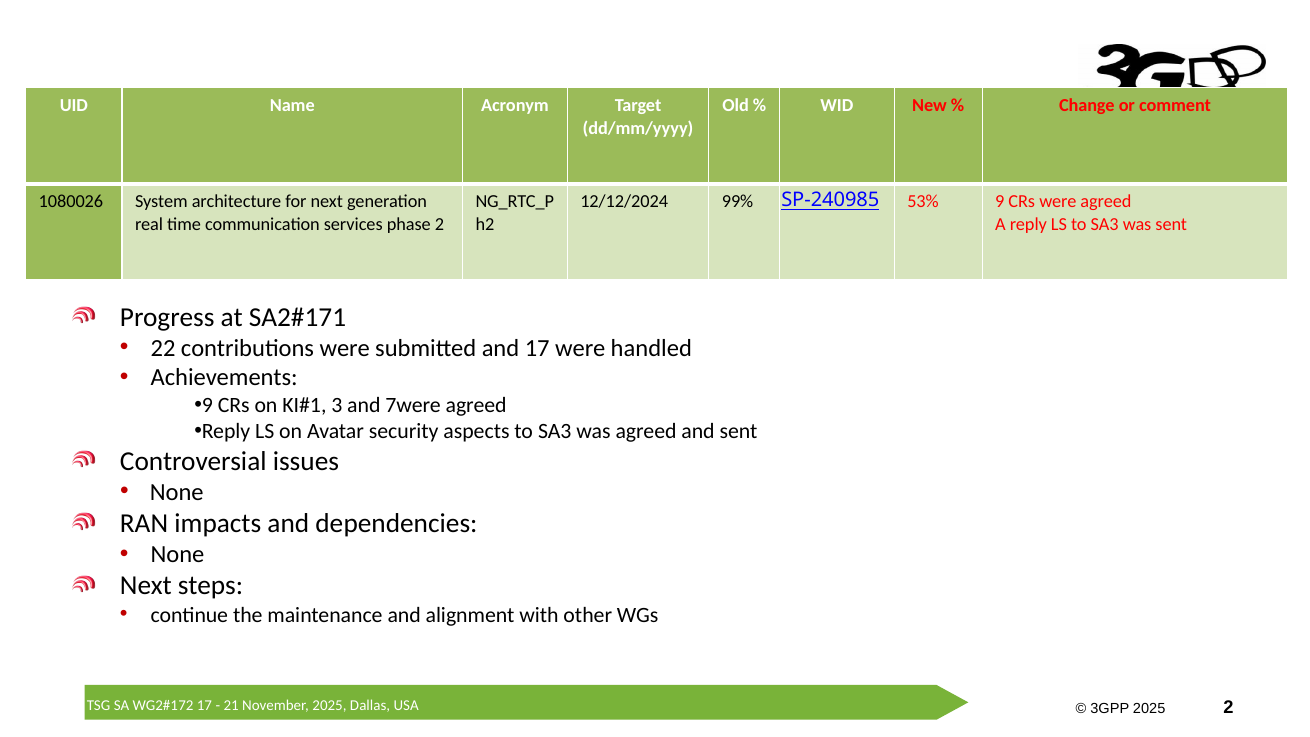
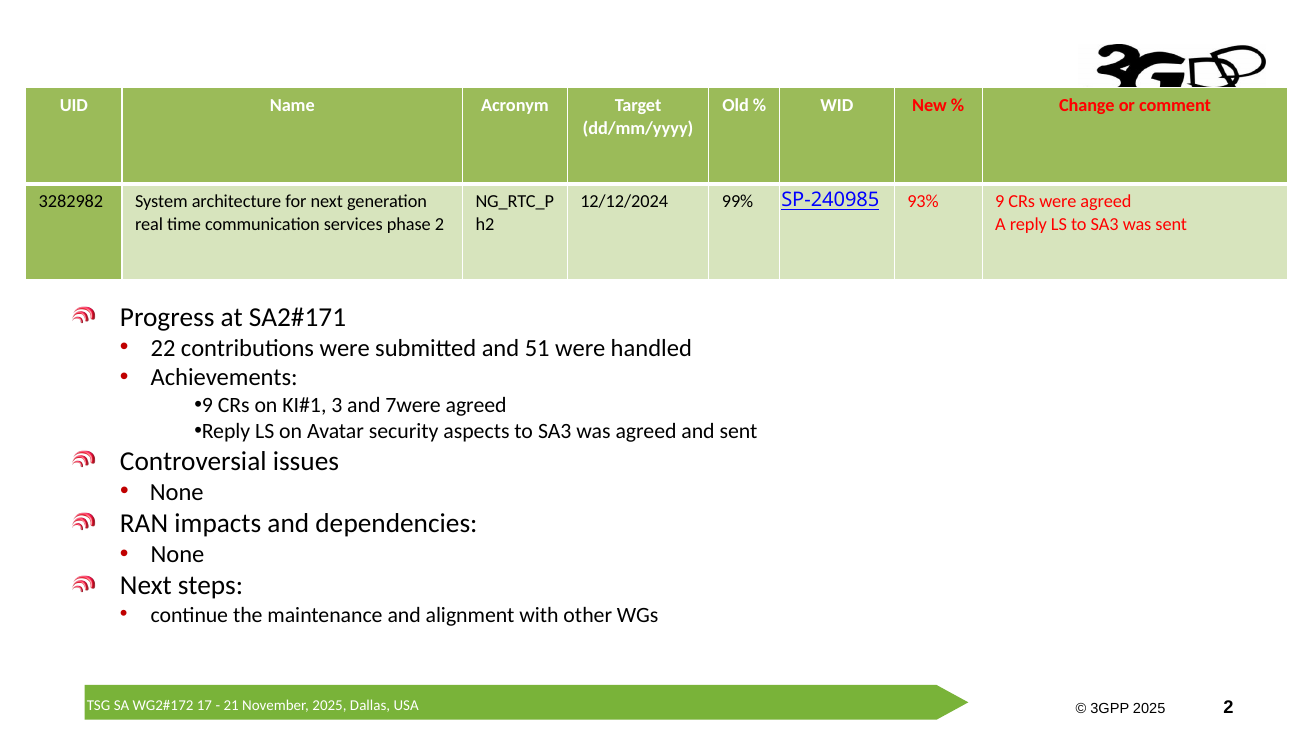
1080026: 1080026 -> 3282982
53%: 53% -> 93%
and 17: 17 -> 51
